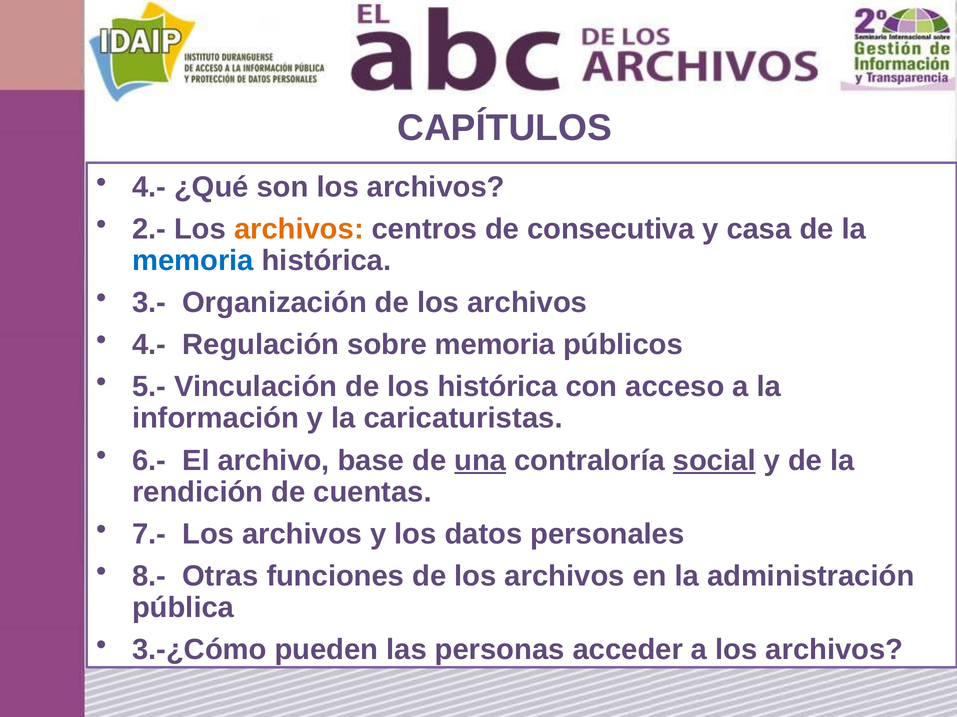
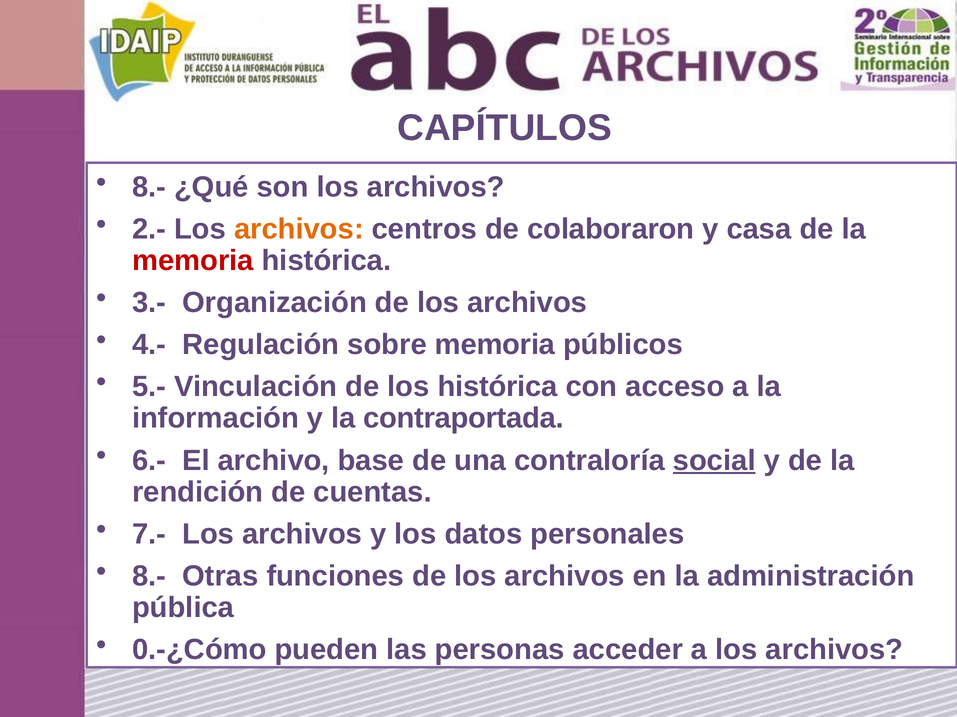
4.- at (149, 187): 4.- -> 8.-
consecutiva: consecutiva -> colaboraron
memoria at (193, 261) colour: blue -> red
caricaturistas: caricaturistas -> contraportada
una underline: present -> none
3.-¿Cómo: 3.-¿Cómo -> 0.-¿Cómo
